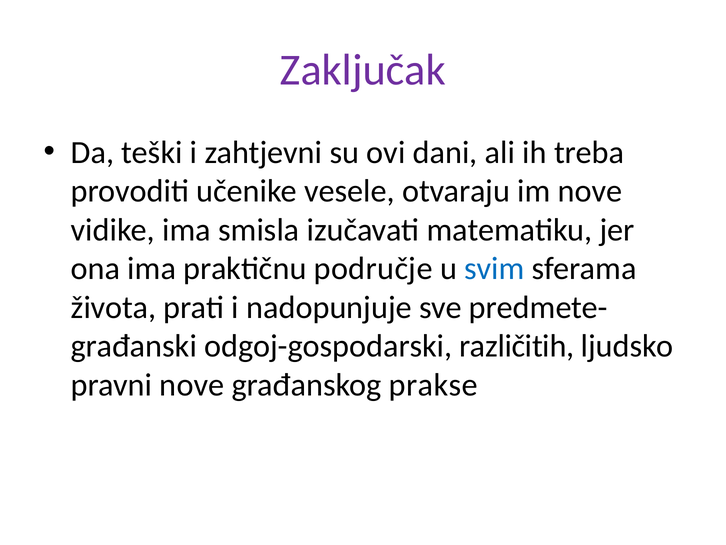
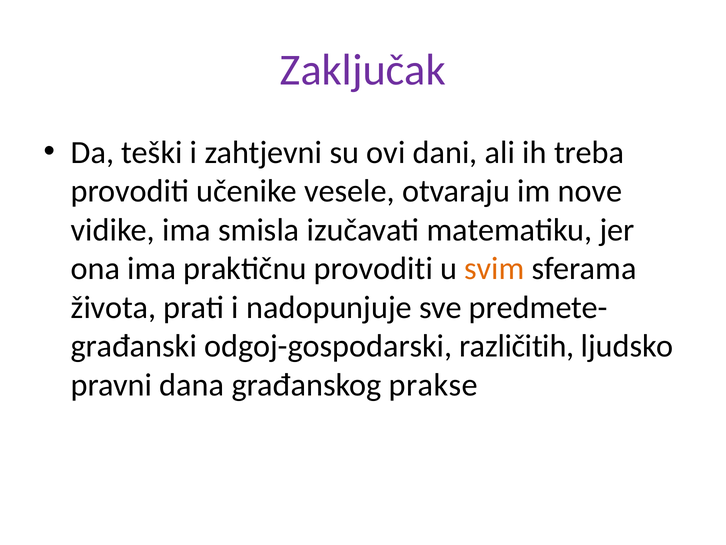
praktičnu područje: područje -> provoditi
svim colour: blue -> orange
pravni nove: nove -> dana
